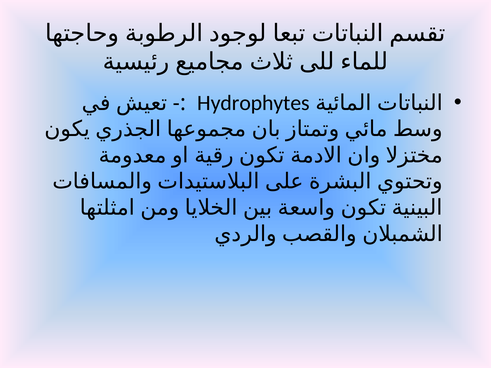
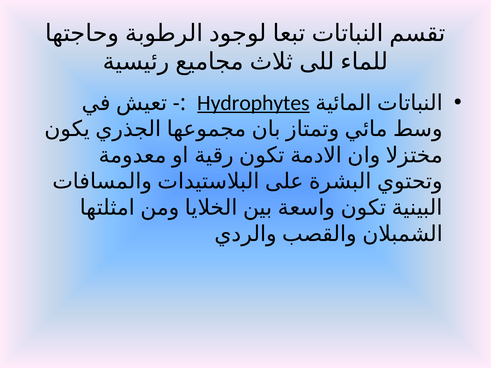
Hydrophytes underline: none -> present
